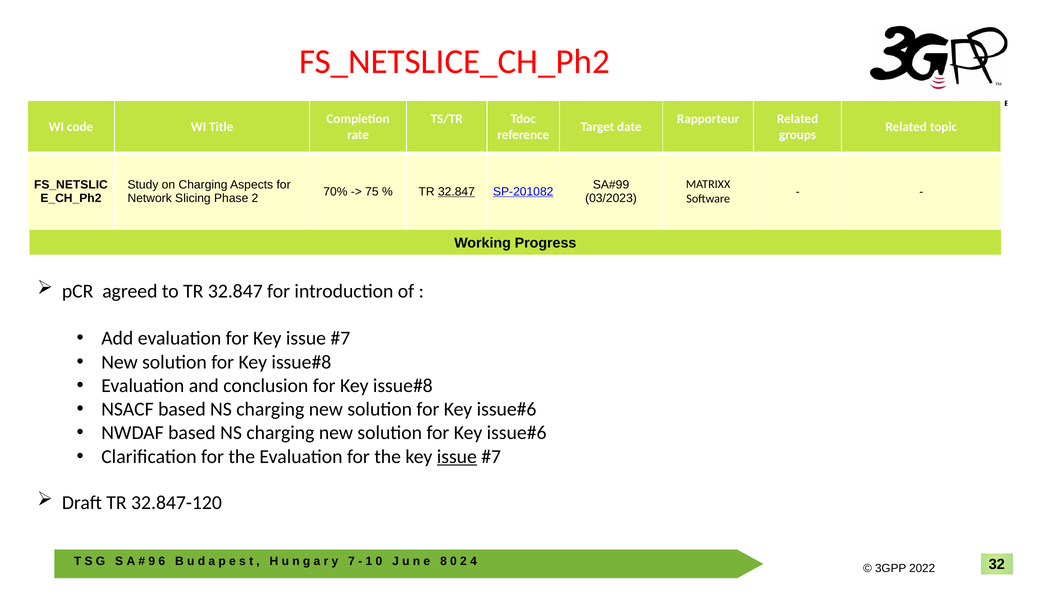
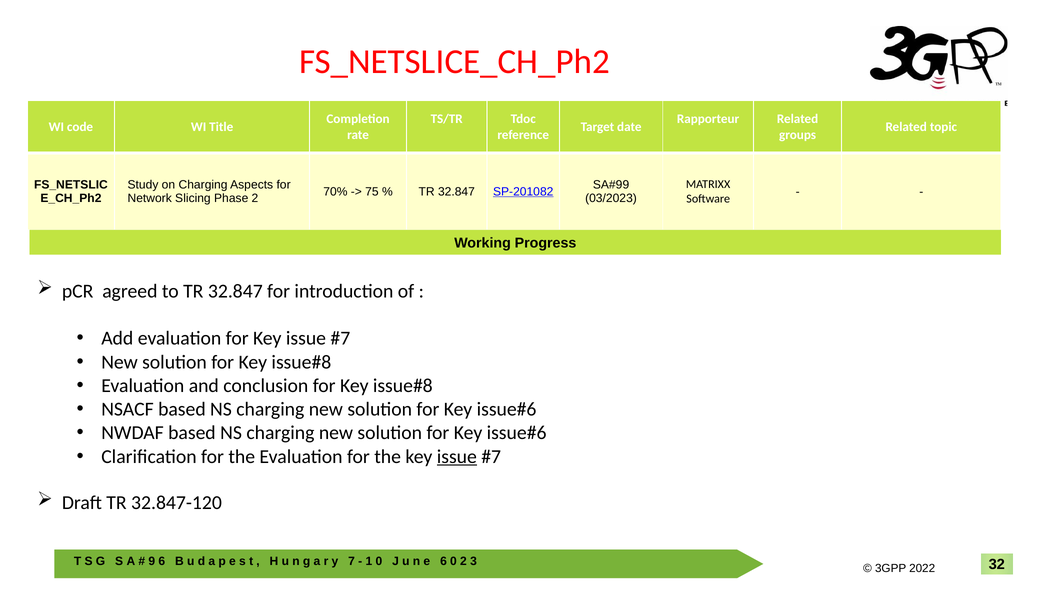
32.847 at (456, 192) underline: present -> none
8 at (443, 561): 8 -> 6
4: 4 -> 3
